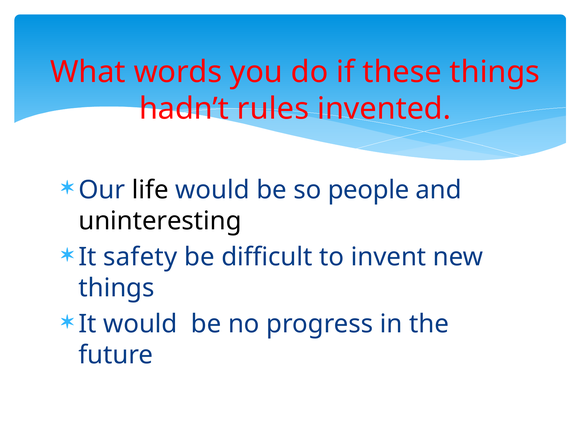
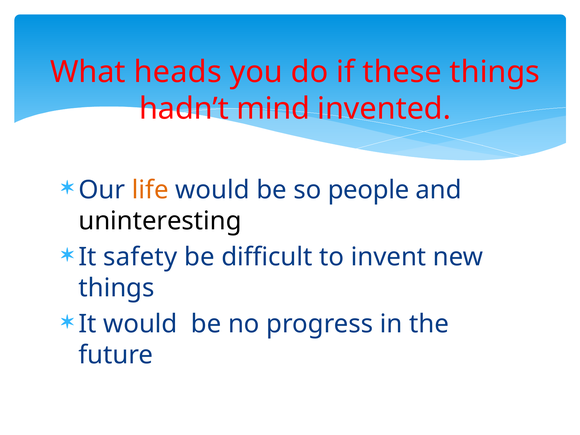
words: words -> heads
rules: rules -> mind
life colour: black -> orange
